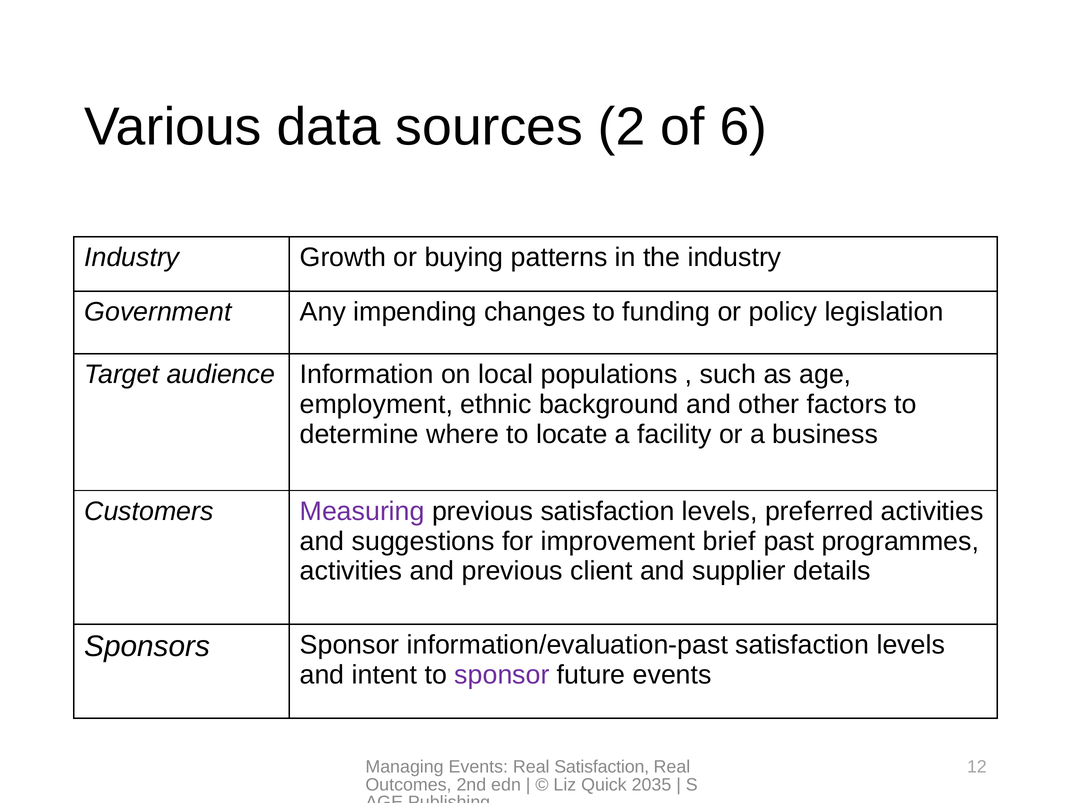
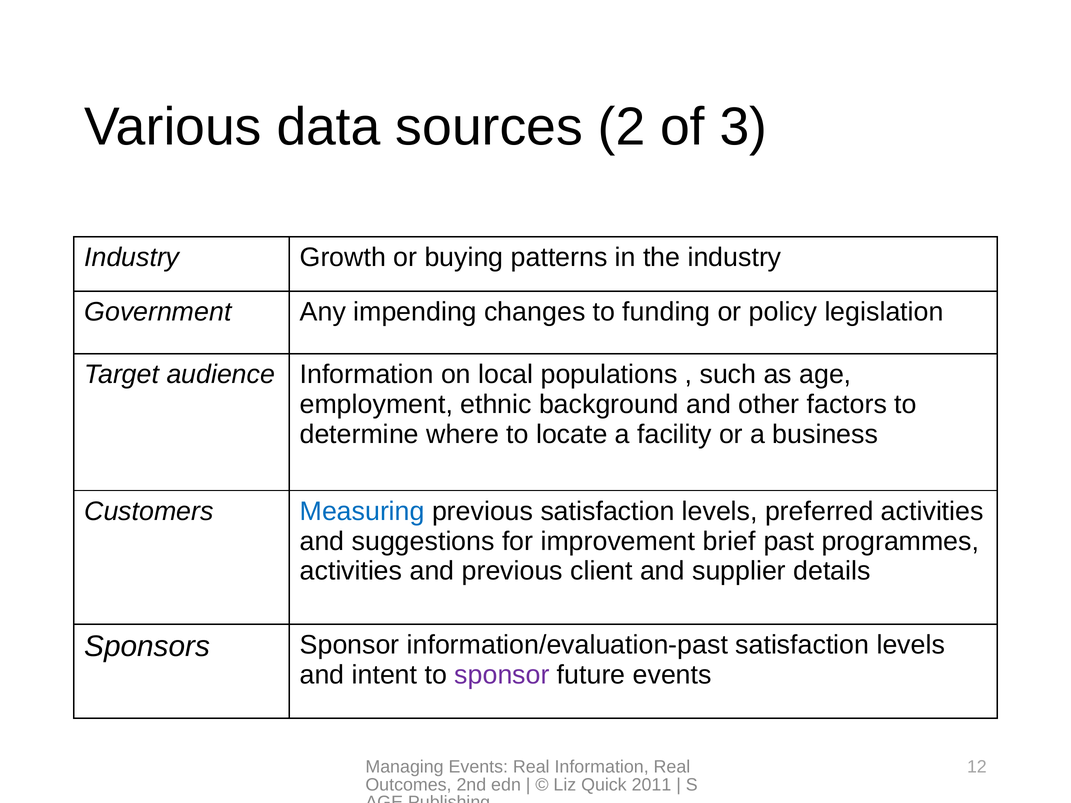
6: 6 -> 3
Measuring colour: purple -> blue
Real Satisfaction: Satisfaction -> Information
2035: 2035 -> 2011
